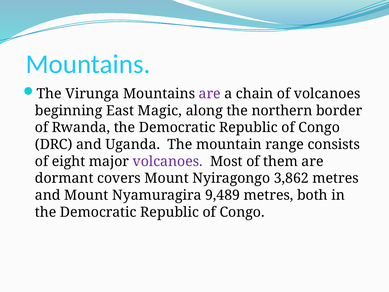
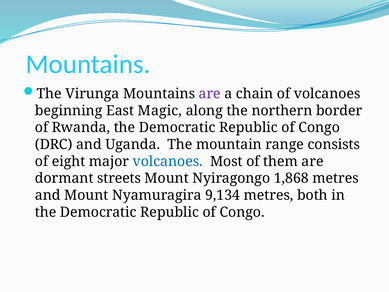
volcanoes at (168, 161) colour: purple -> blue
covers: covers -> streets
3,862: 3,862 -> 1,868
9,489: 9,489 -> 9,134
